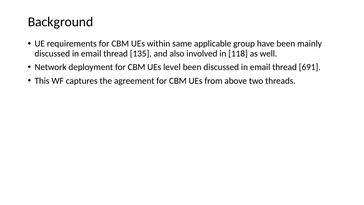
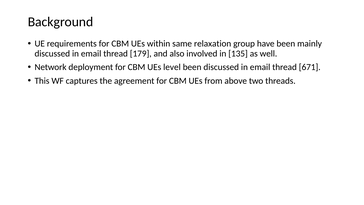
applicable: applicable -> relaxation
135: 135 -> 179
118: 118 -> 135
691: 691 -> 671
